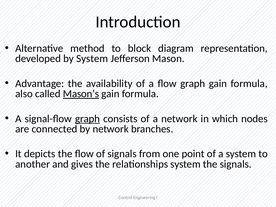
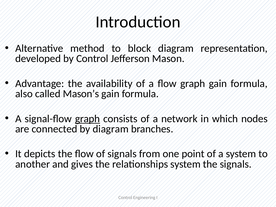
by System: System -> Control
Mason’s underline: present -> none
by network: network -> diagram
